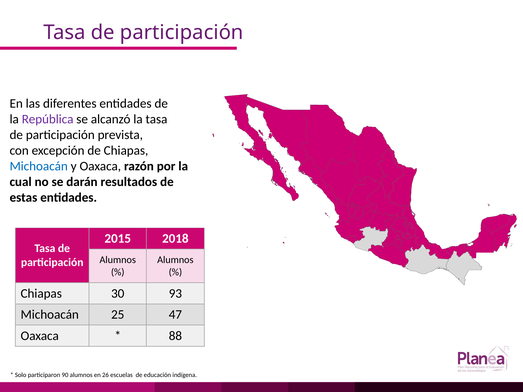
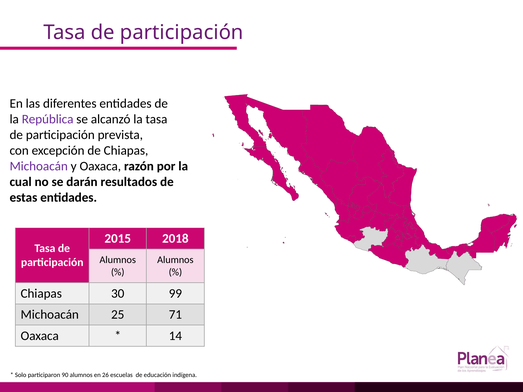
Michoacán at (39, 166) colour: blue -> purple
93: 93 -> 99
47: 47 -> 71
88: 88 -> 14
